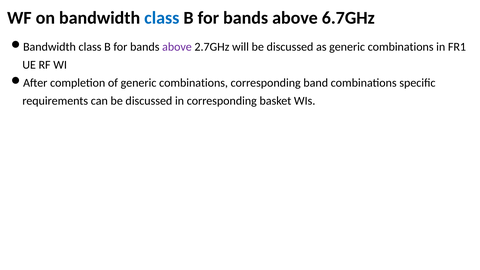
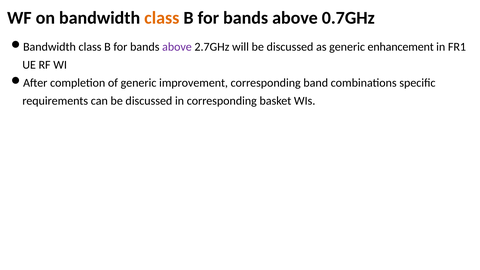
class at (162, 18) colour: blue -> orange
6.7GHz: 6.7GHz -> 0.7GHz
as generic combinations: combinations -> enhancement
of generic combinations: combinations -> improvement
